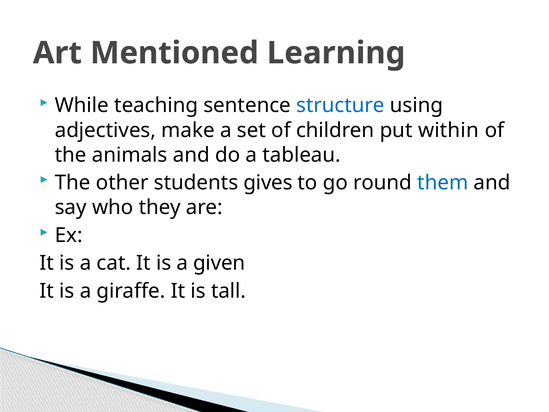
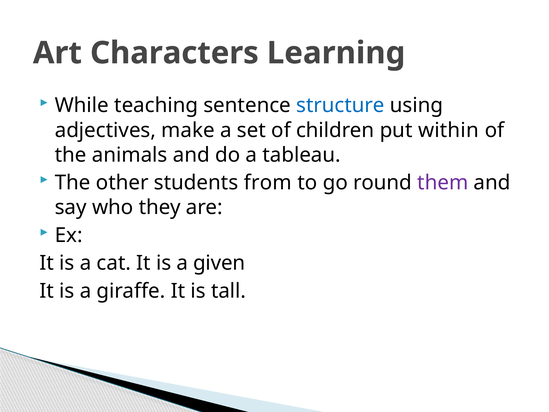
Mentioned: Mentioned -> Characters
gives: gives -> from
them colour: blue -> purple
